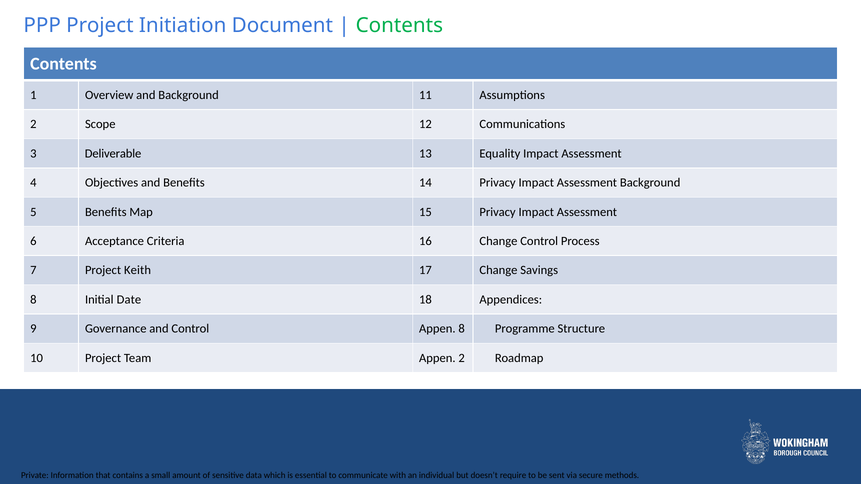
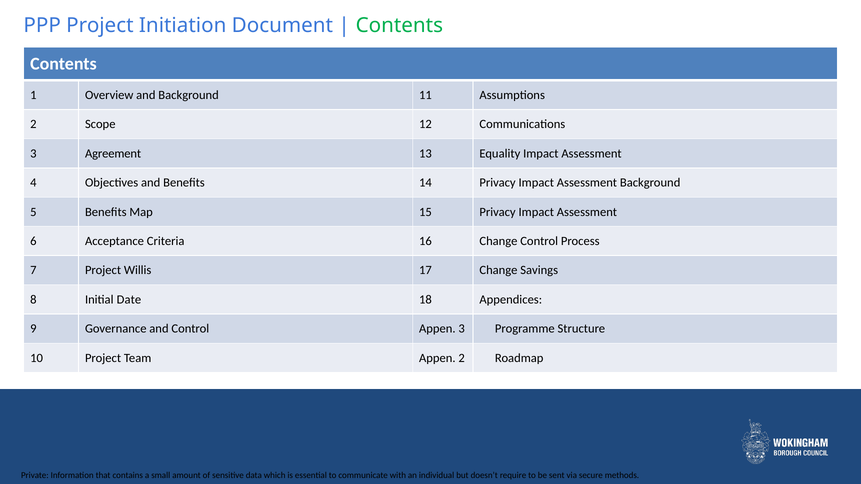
Deliverable: Deliverable -> Agreement
Keith: Keith -> Willis
Appen 8: 8 -> 3
